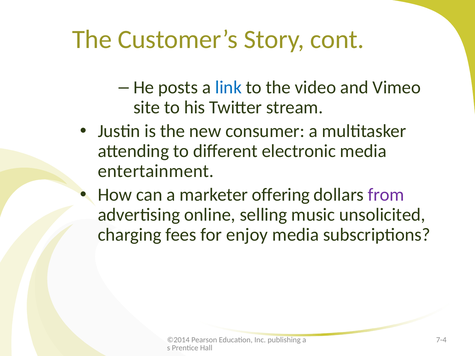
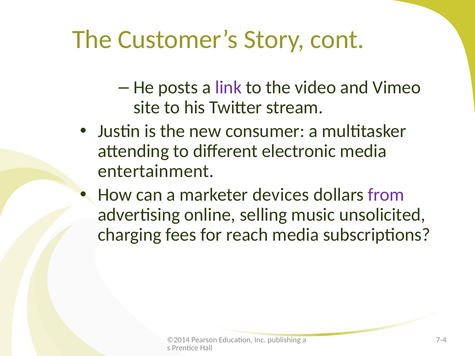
link colour: blue -> purple
offering: offering -> devices
enjoy: enjoy -> reach
